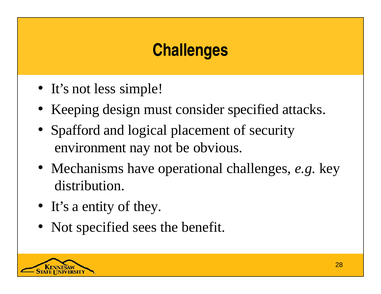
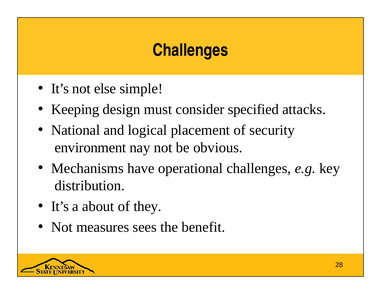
less: less -> else
Spafford: Spafford -> National
entity: entity -> about
Not specified: specified -> measures
